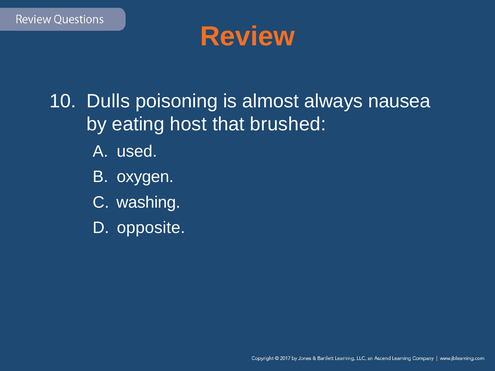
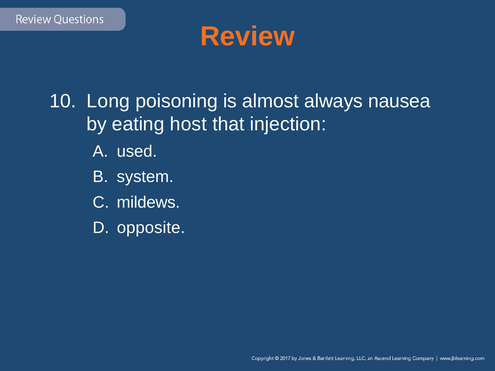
Dulls: Dulls -> Long
brushed: brushed -> injection
oxygen: oxygen -> system
washing: washing -> mildews
